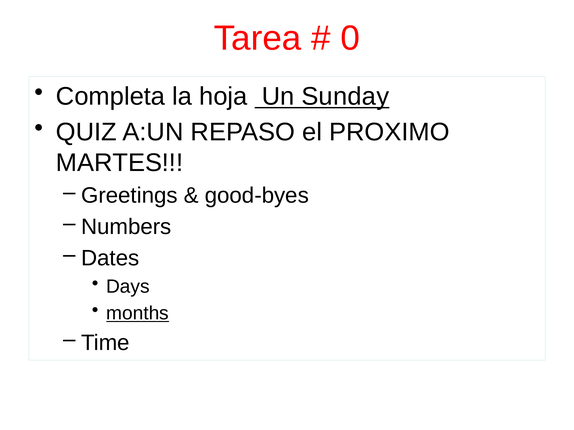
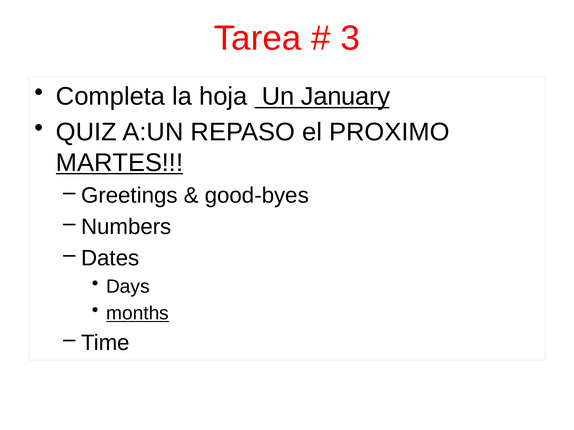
0: 0 -> 3
Sunday: Sunday -> January
MARTES underline: none -> present
